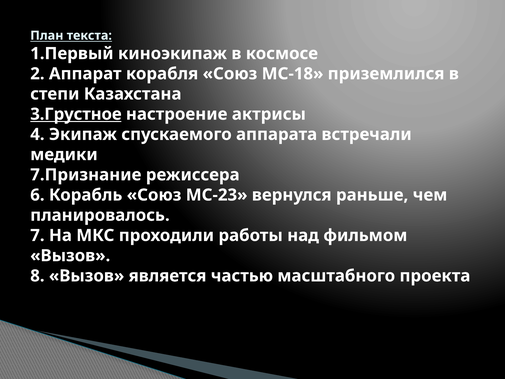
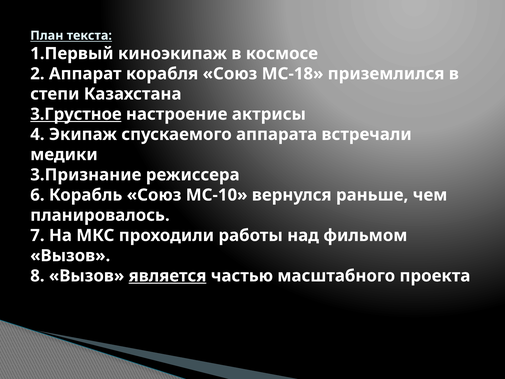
7.Признание: 7.Признание -> 3.Признание
МС-23: МС-23 -> МС-10
является underline: none -> present
